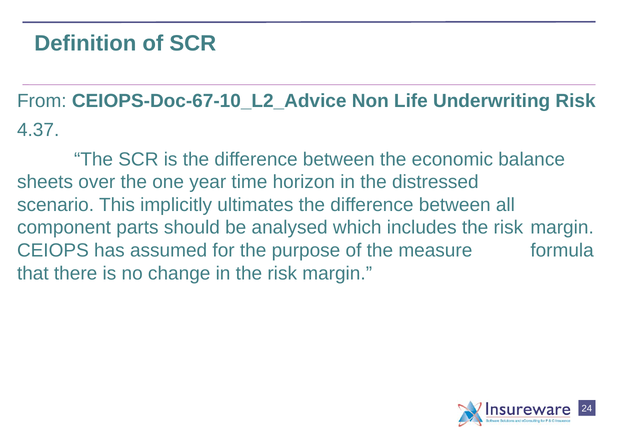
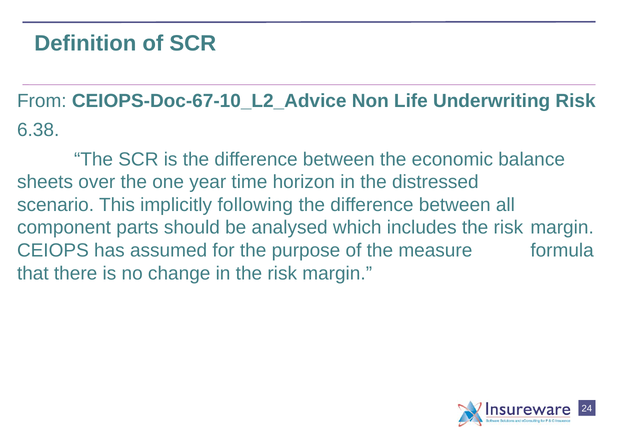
4.37: 4.37 -> 6.38
ultimates: ultimates -> following
